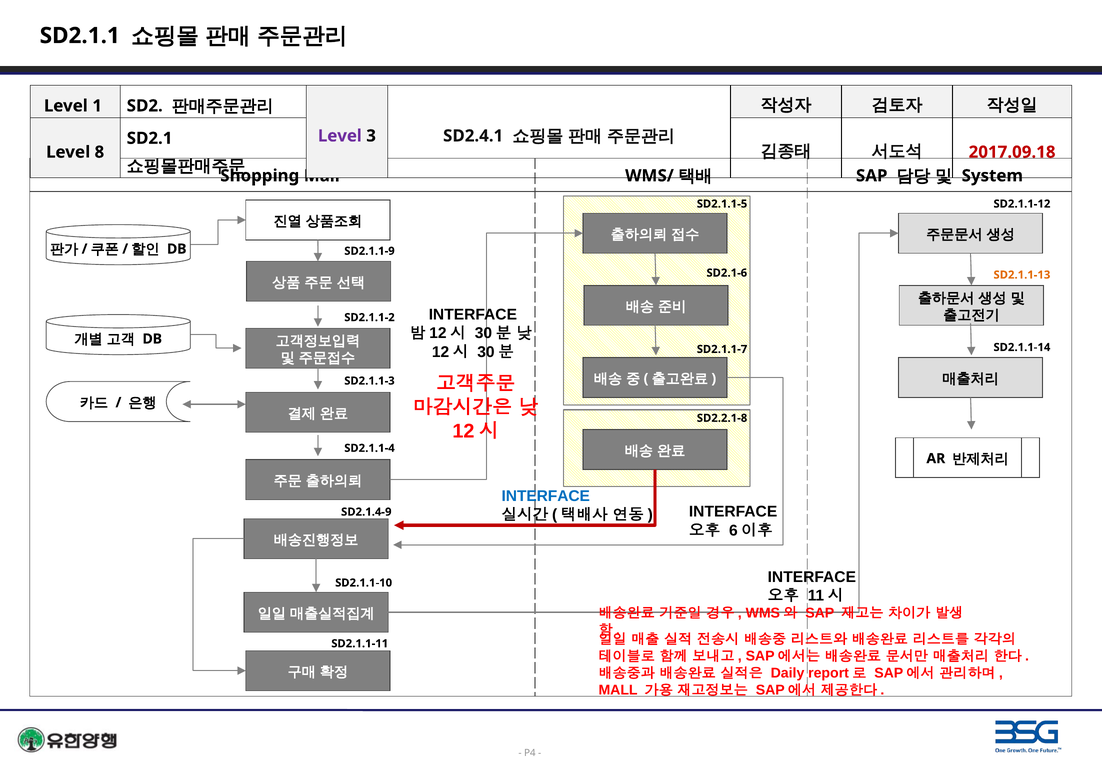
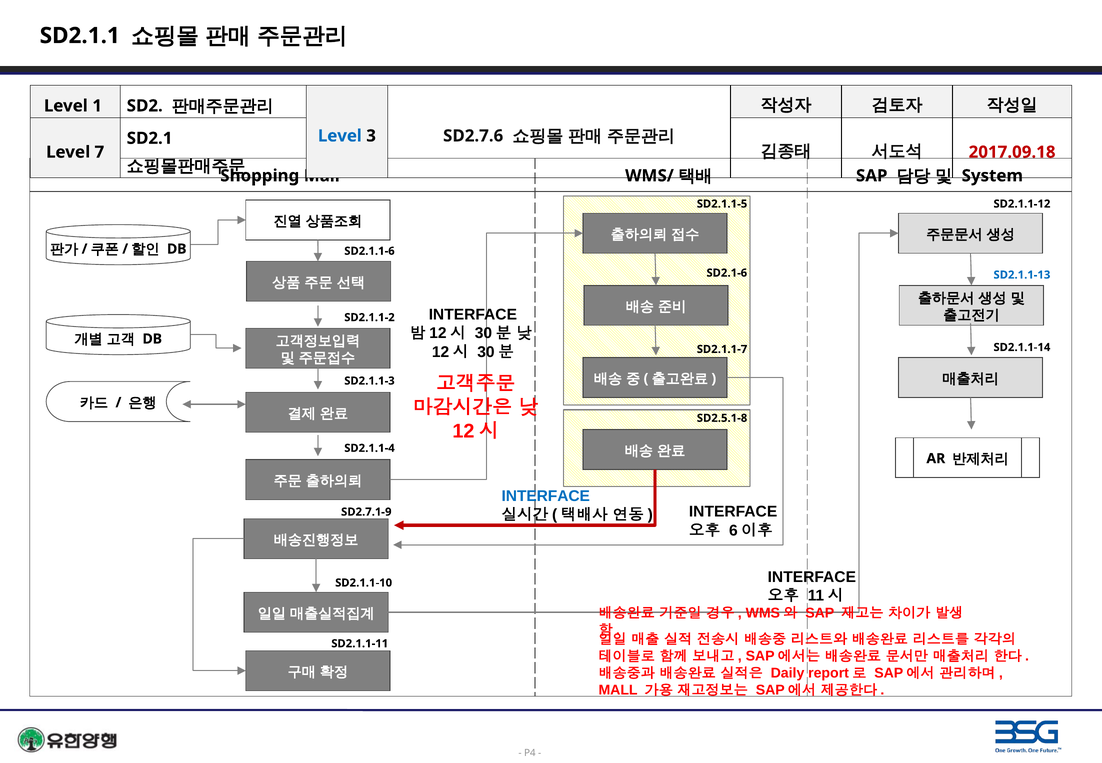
Level at (340, 136) colour: purple -> blue
SD2.4.1: SD2.4.1 -> SD2.7.6
8: 8 -> 7
SD2.1.1-9: SD2.1.1-9 -> SD2.1.1-6
SD2.1.1-13 colour: orange -> blue
SD2.2.1-8: SD2.2.1-8 -> SD2.5.1-8
SD2.1.4-9: SD2.1.4-9 -> SD2.7.1-9
